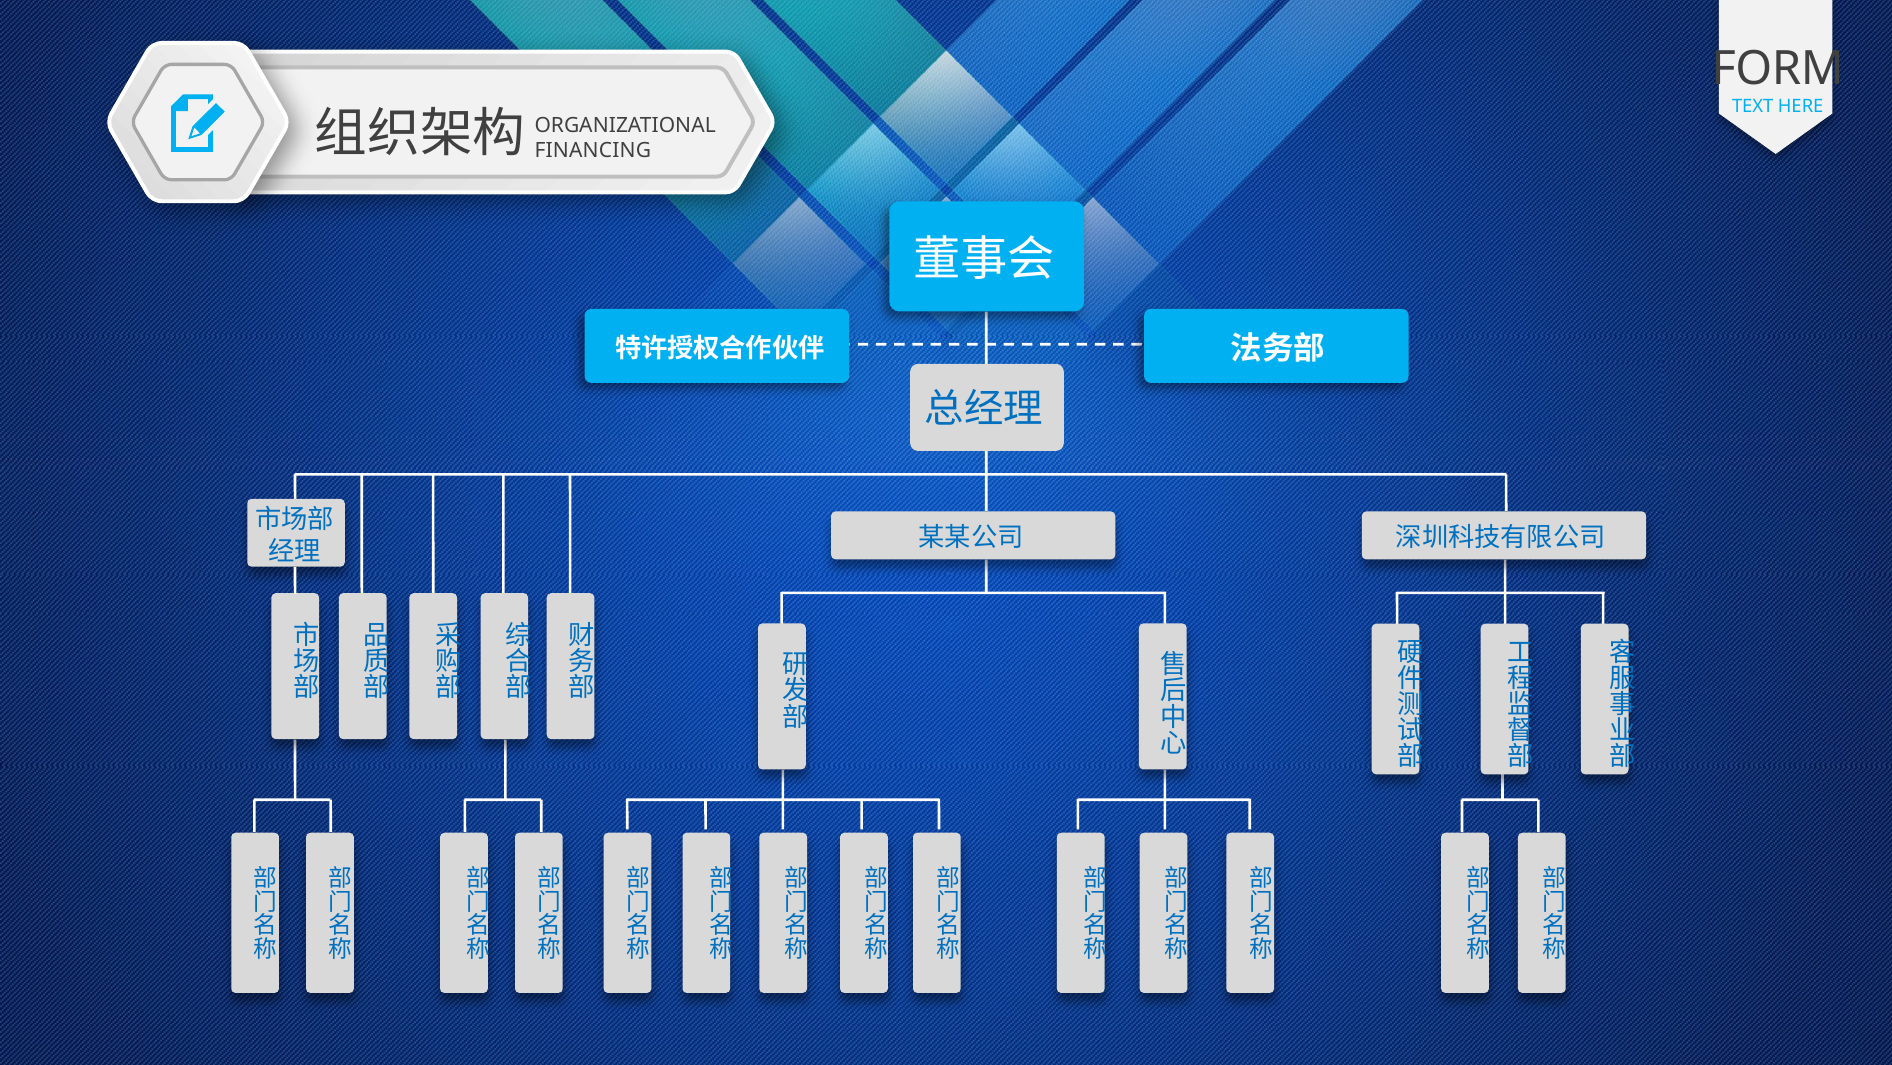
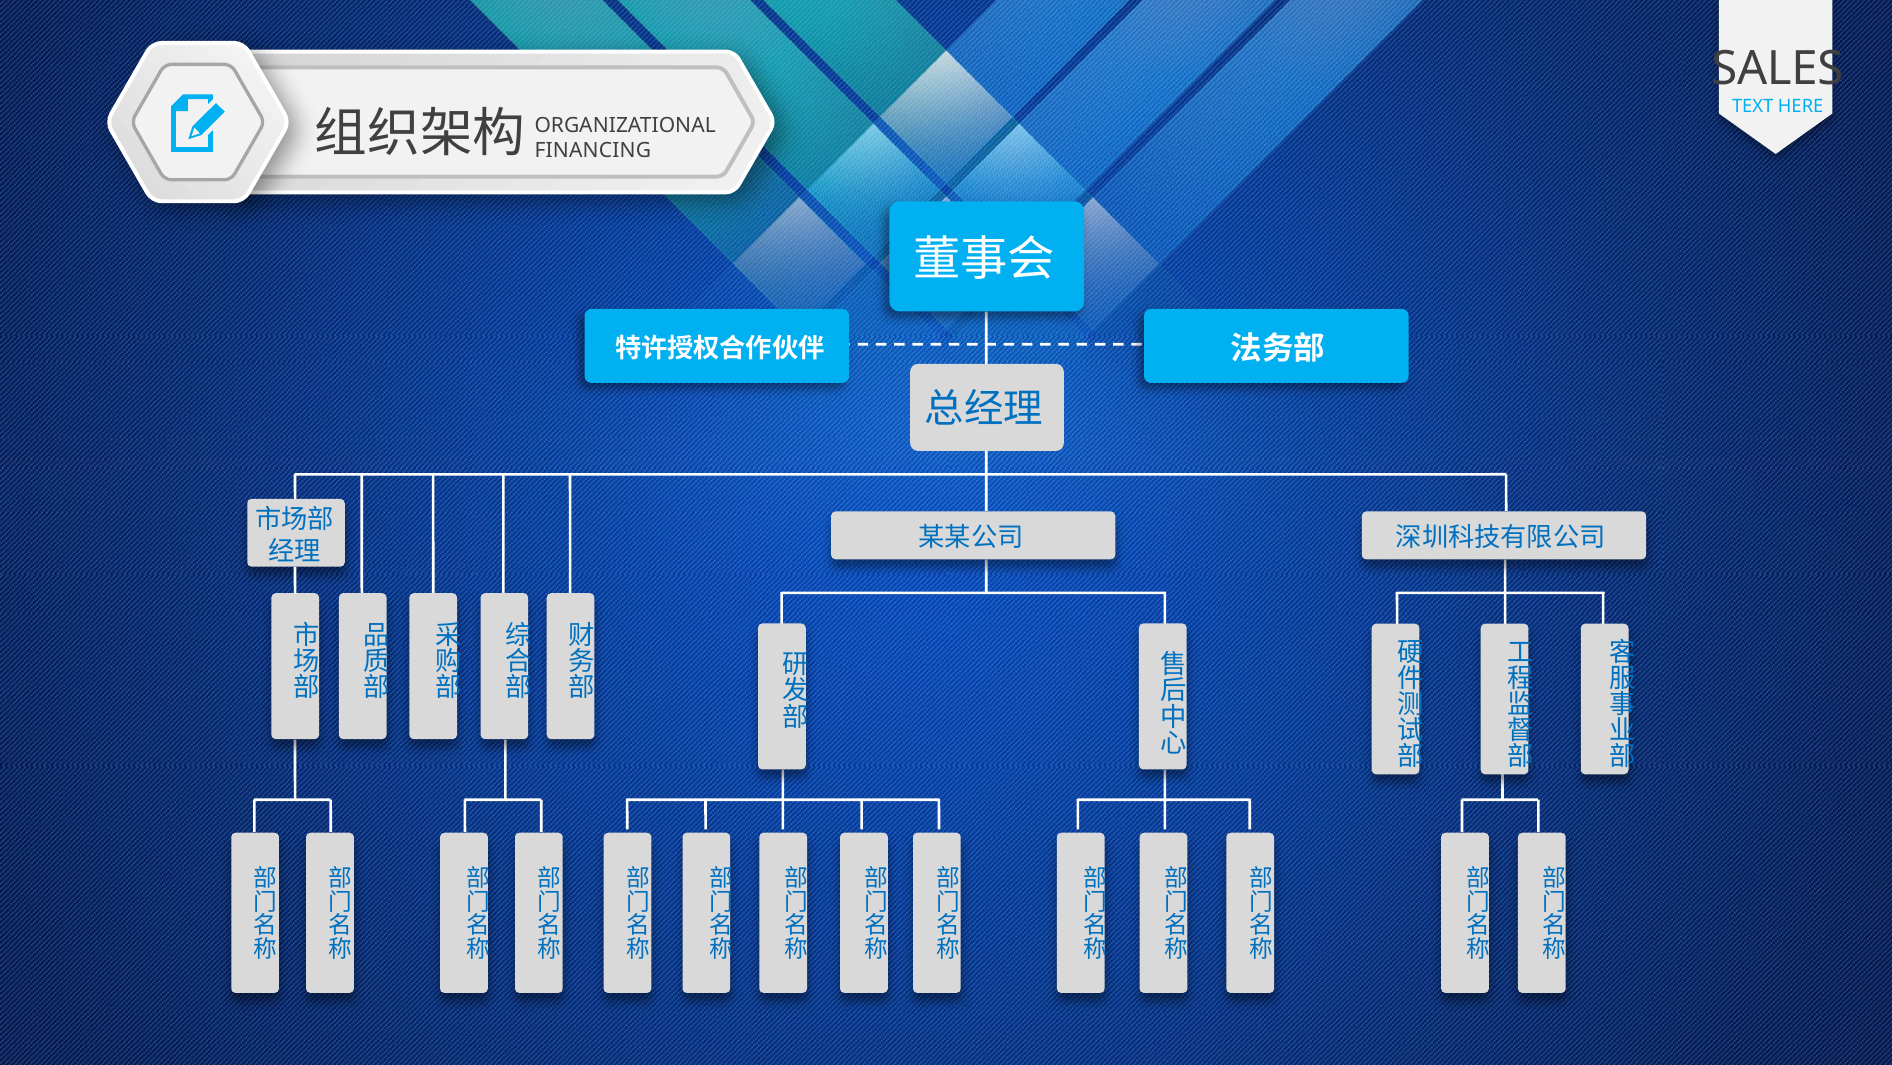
FORM: FORM -> SALES
